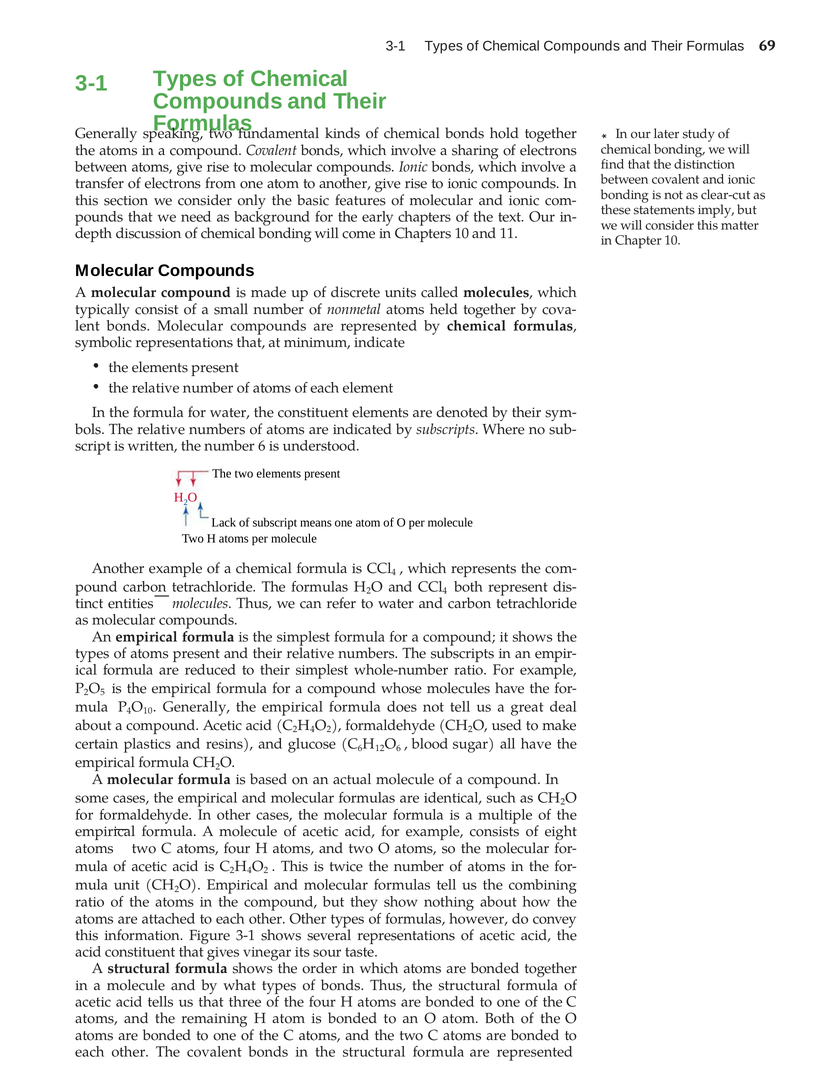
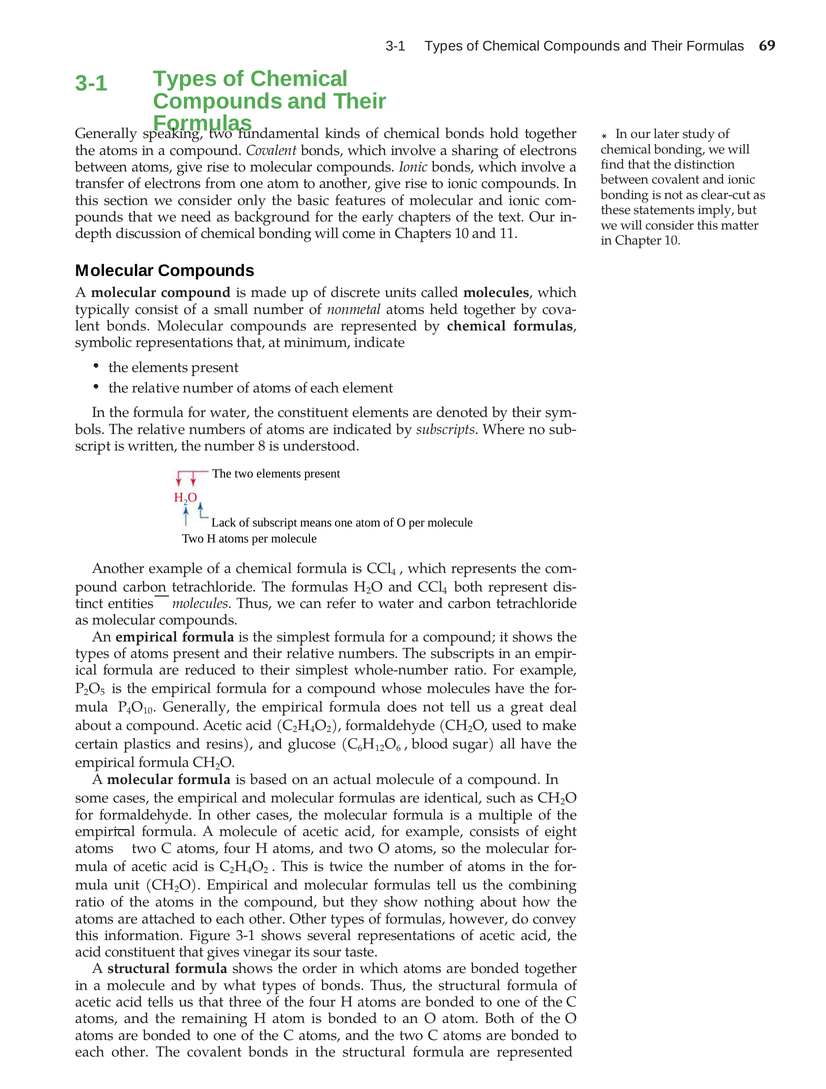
number 6: 6 -> 8
